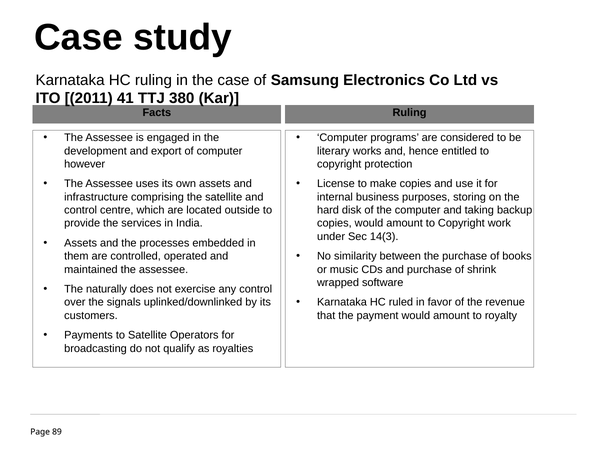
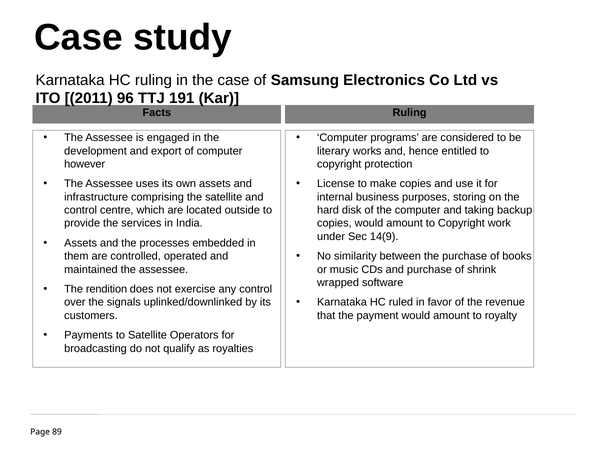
41: 41 -> 96
380: 380 -> 191
14(3: 14(3 -> 14(9
naturally: naturally -> rendition
